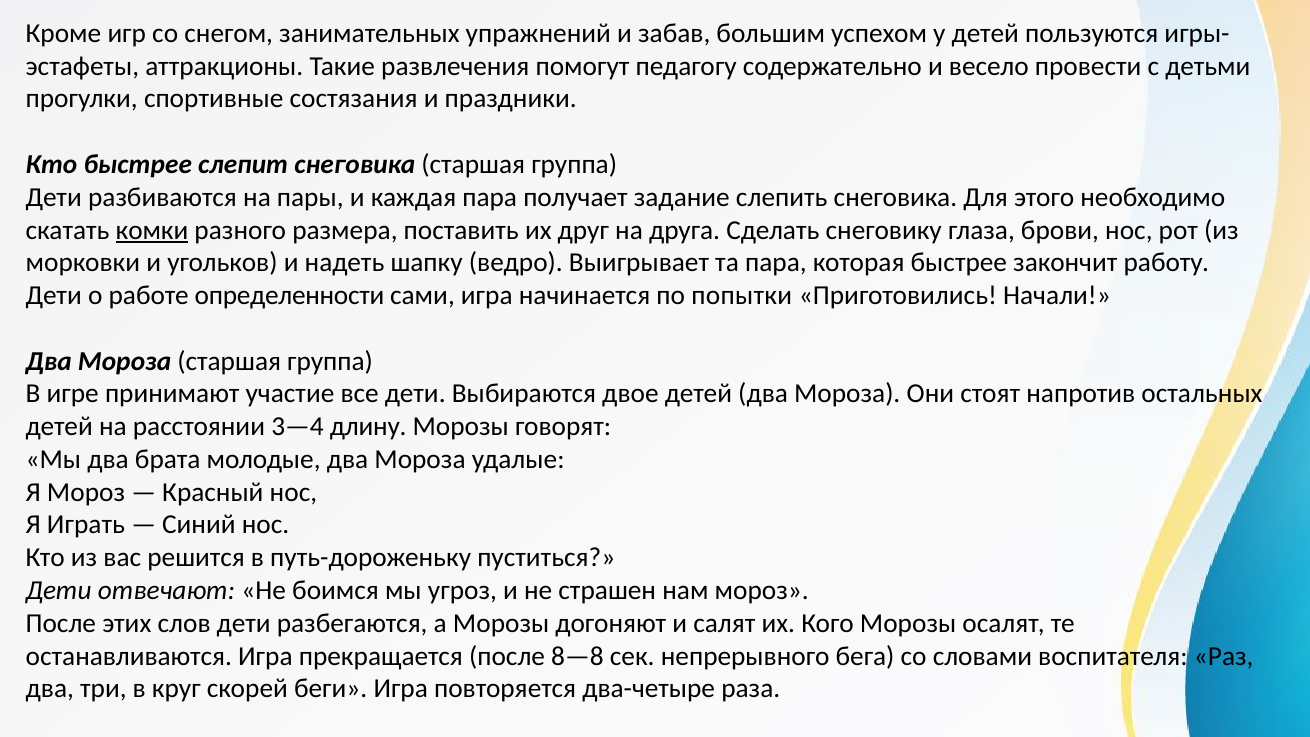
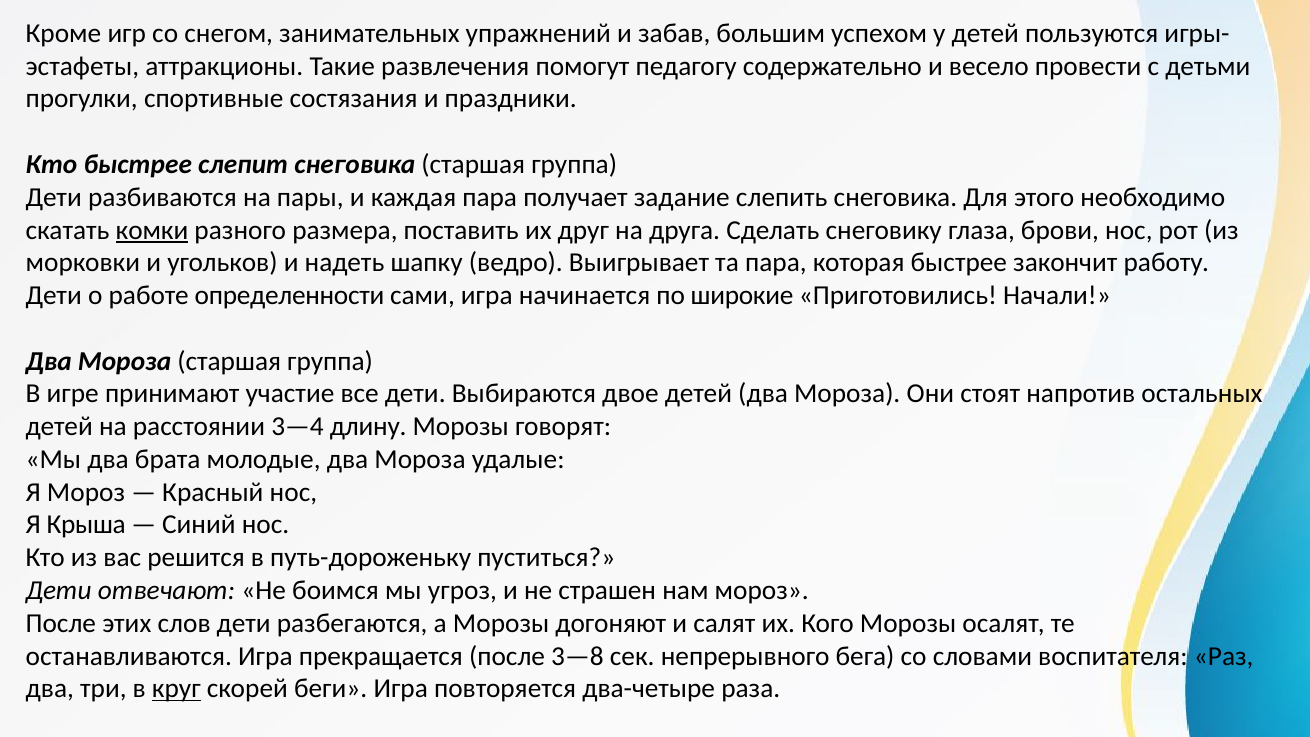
попытки: попытки -> широкие
Играть: Играть -> Крыша
8—8: 8—8 -> 3—8
круг underline: none -> present
